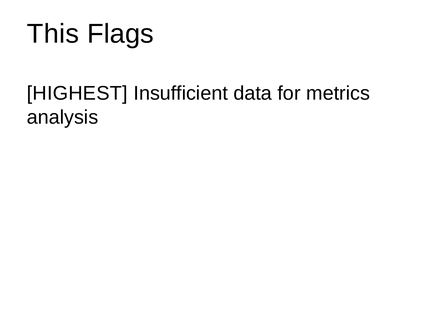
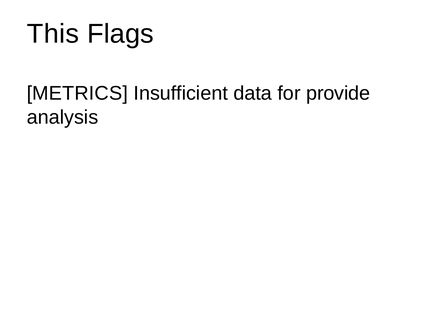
HIGHEST: HIGHEST -> METRICS
metrics: metrics -> provide
